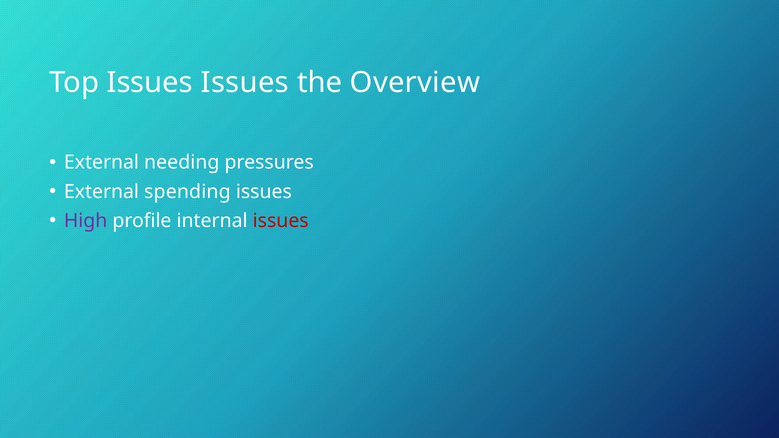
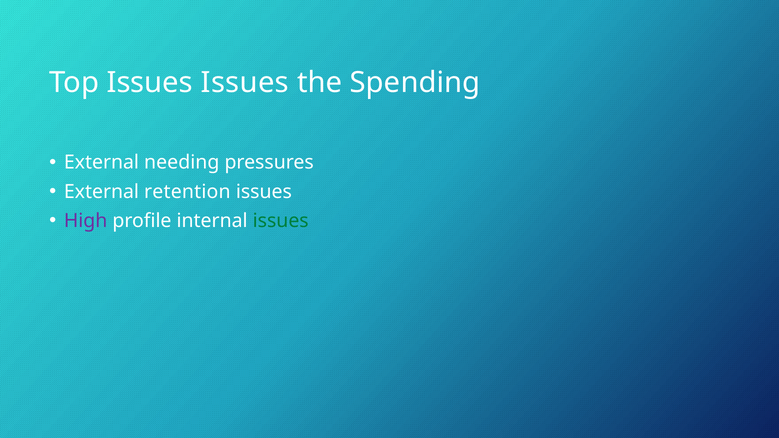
Overview: Overview -> Spending
spending: spending -> retention
issues at (281, 221) colour: red -> green
